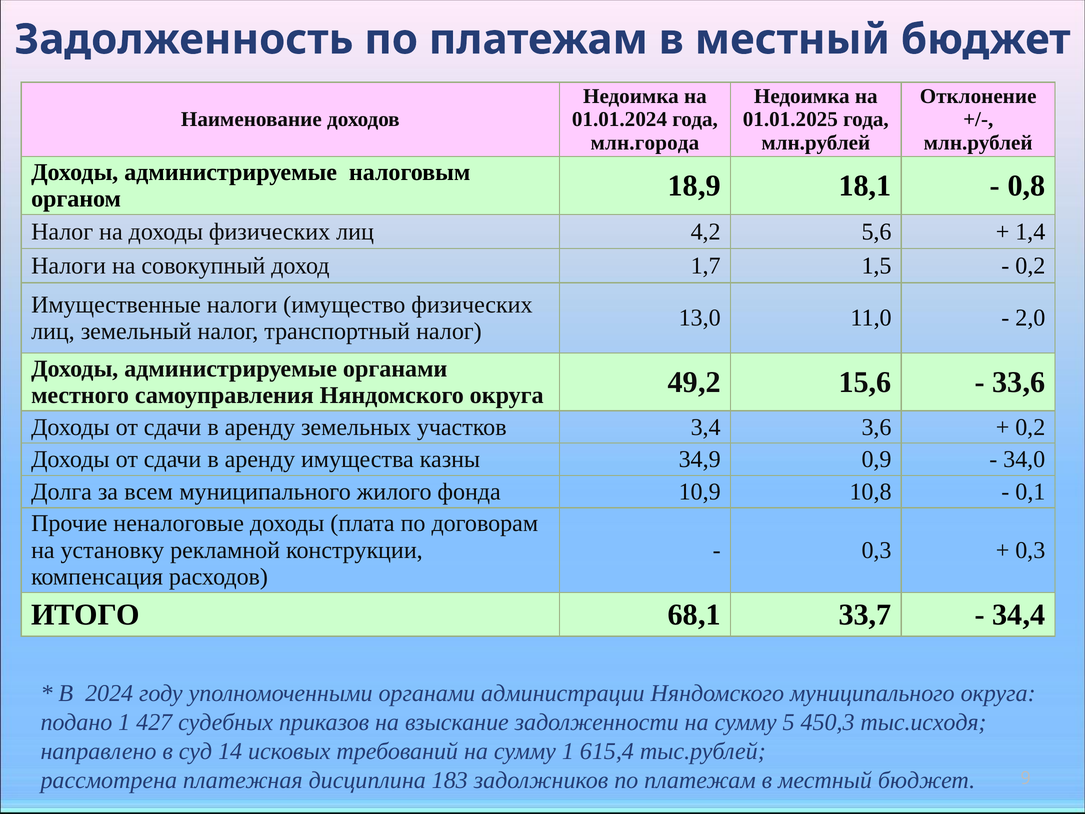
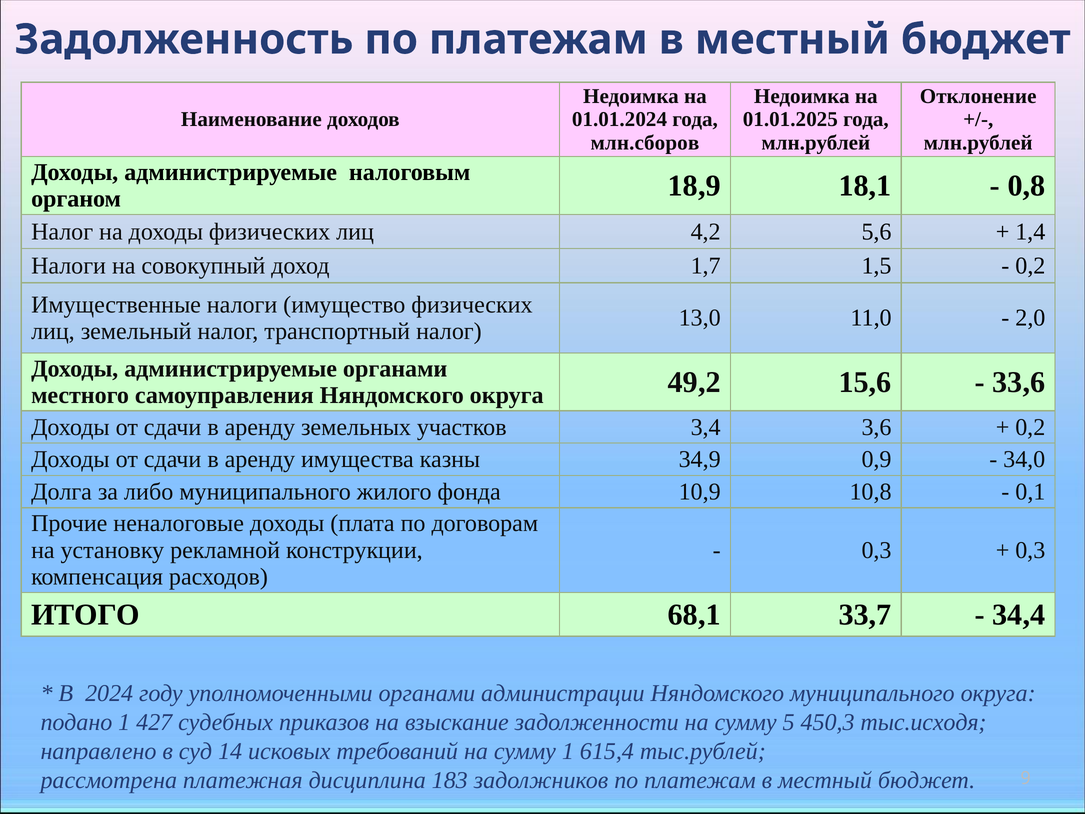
млн.города: млн.города -> млн.сборов
всем: всем -> либо
